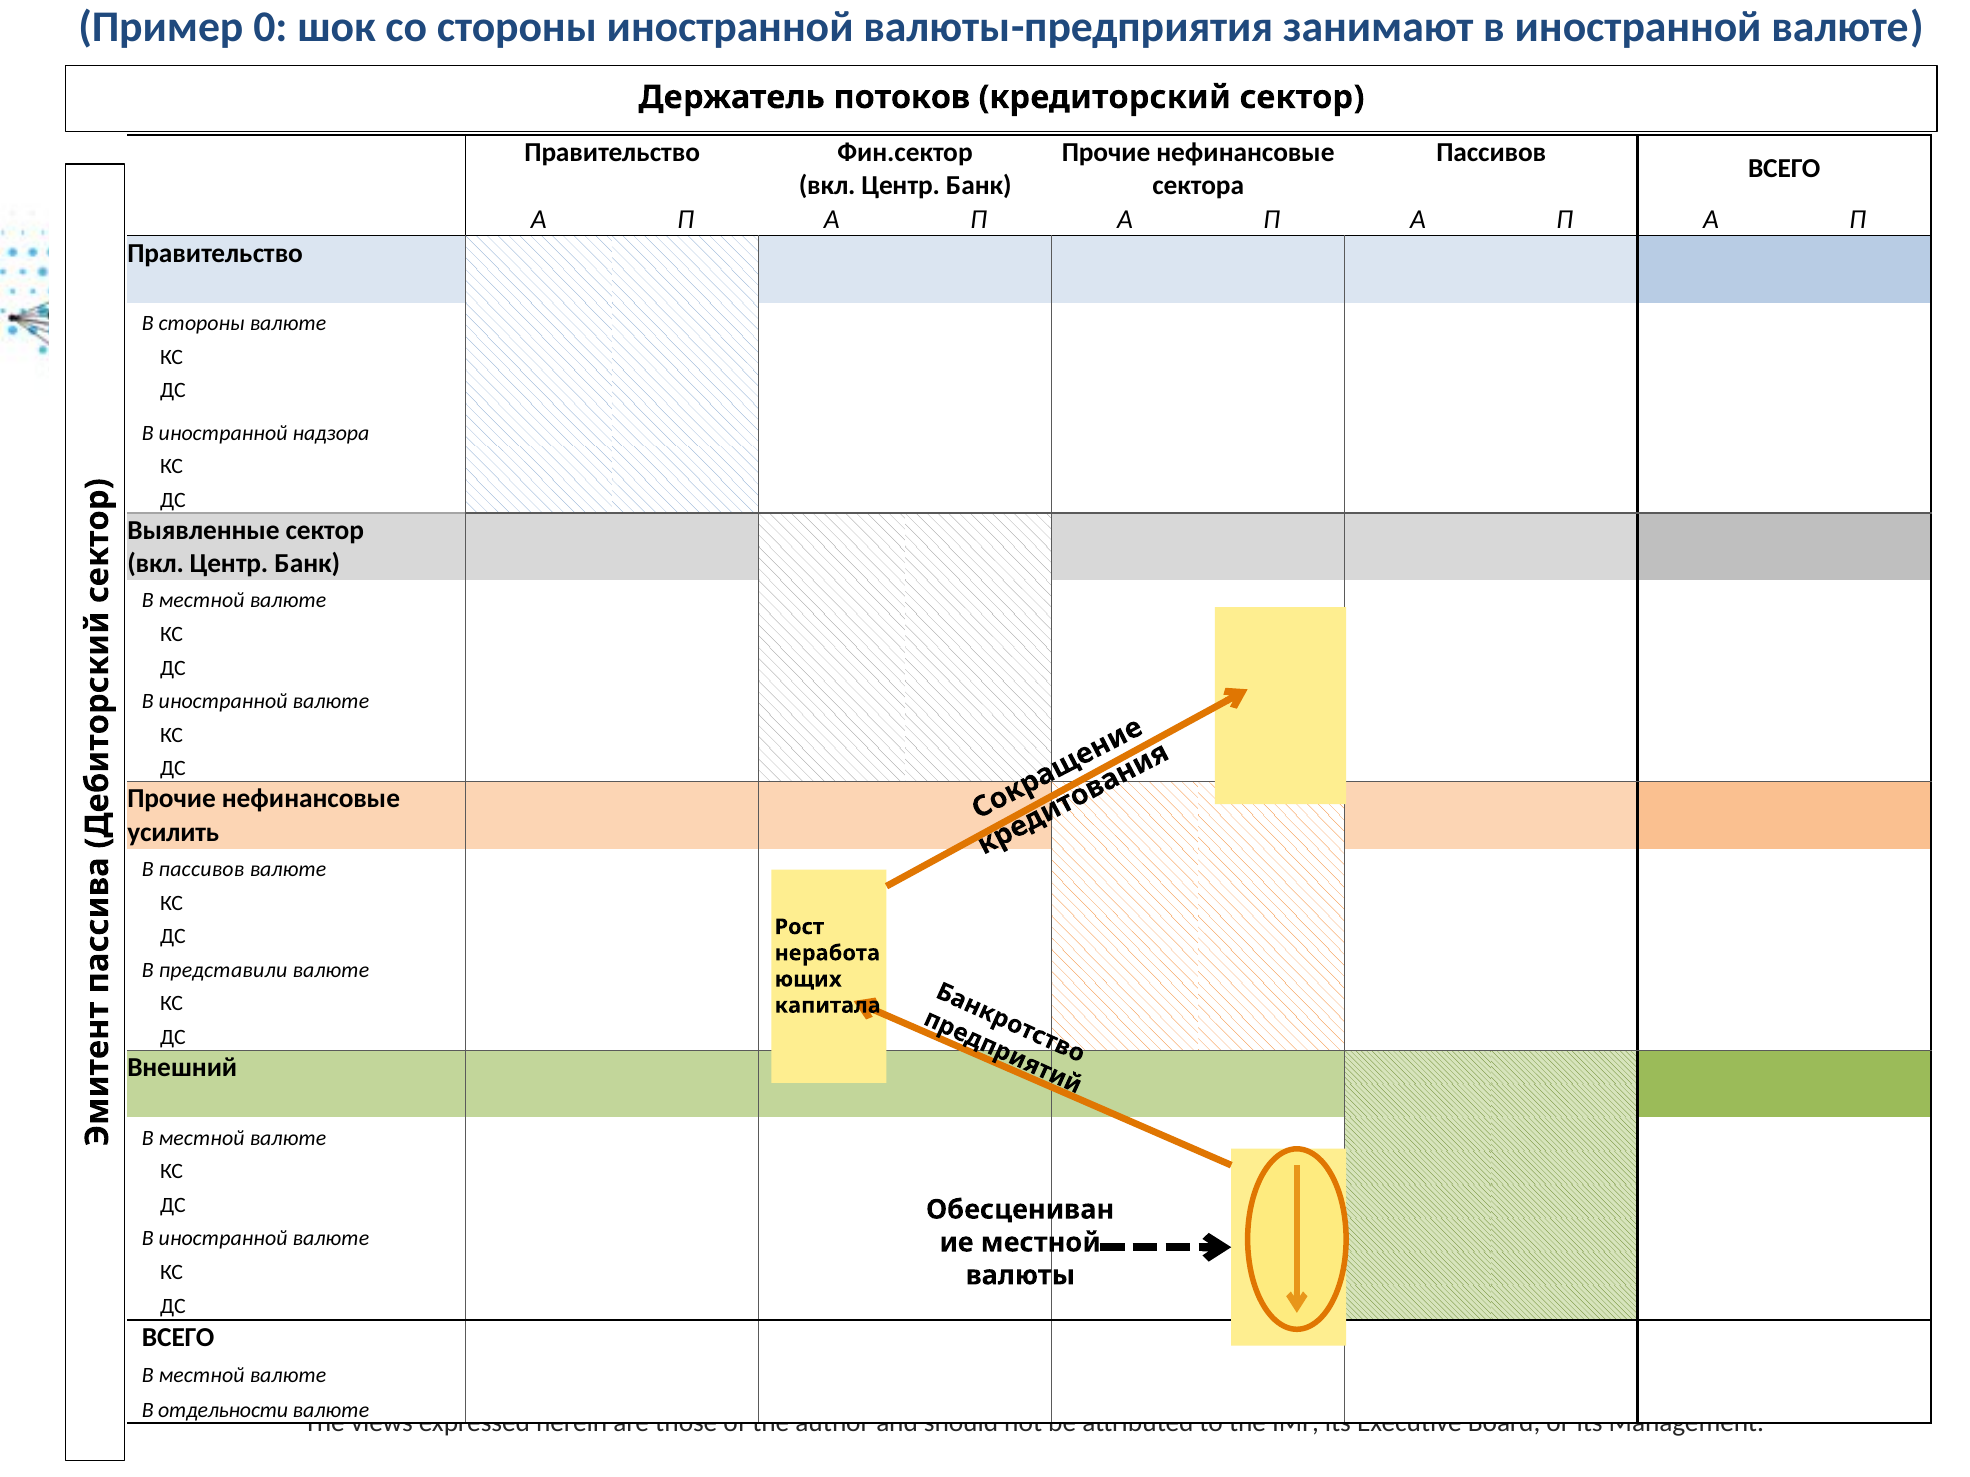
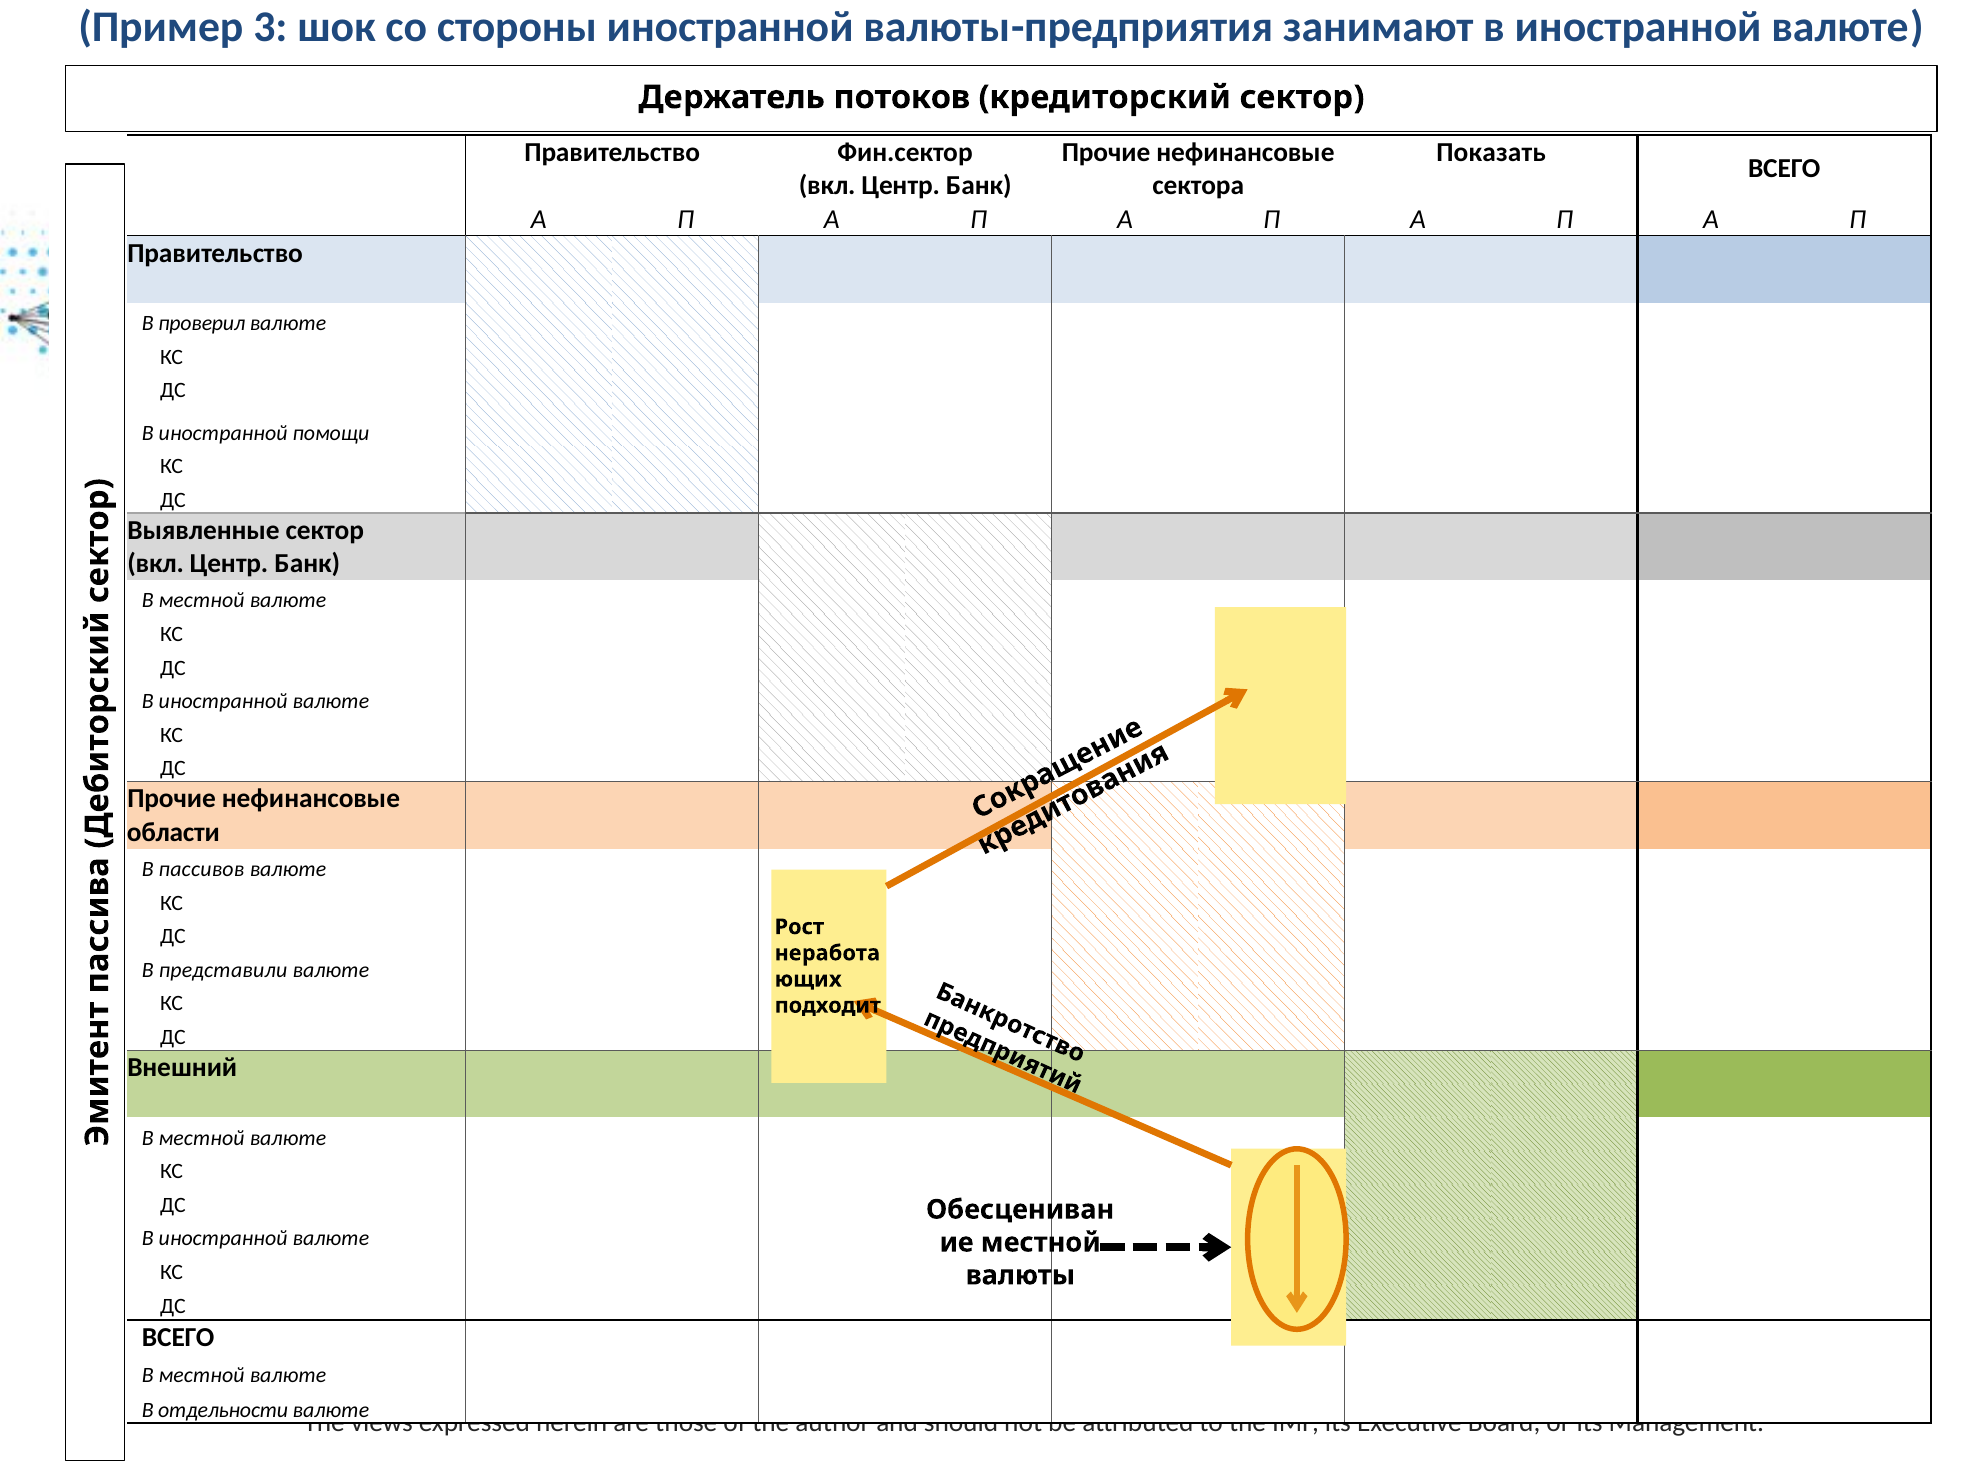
0: 0 -> 3
нефинансовые Пассивов: Пассивов -> Показать
В стороны: стороны -> проверил
надзора: надзора -> помощи
усилить: усилить -> области
капитала: капитала -> подходит
